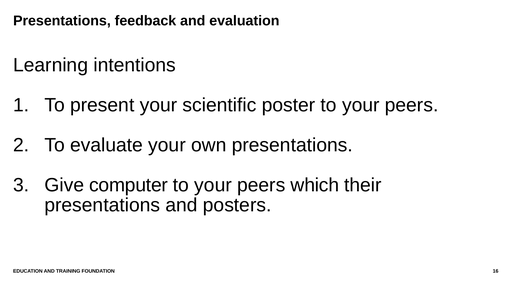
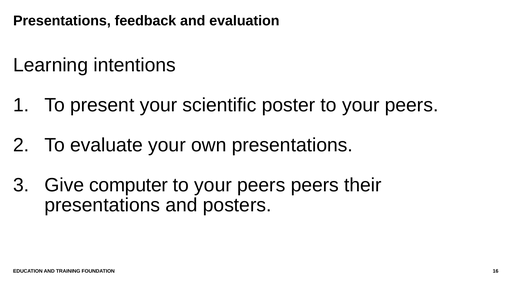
peers which: which -> peers
